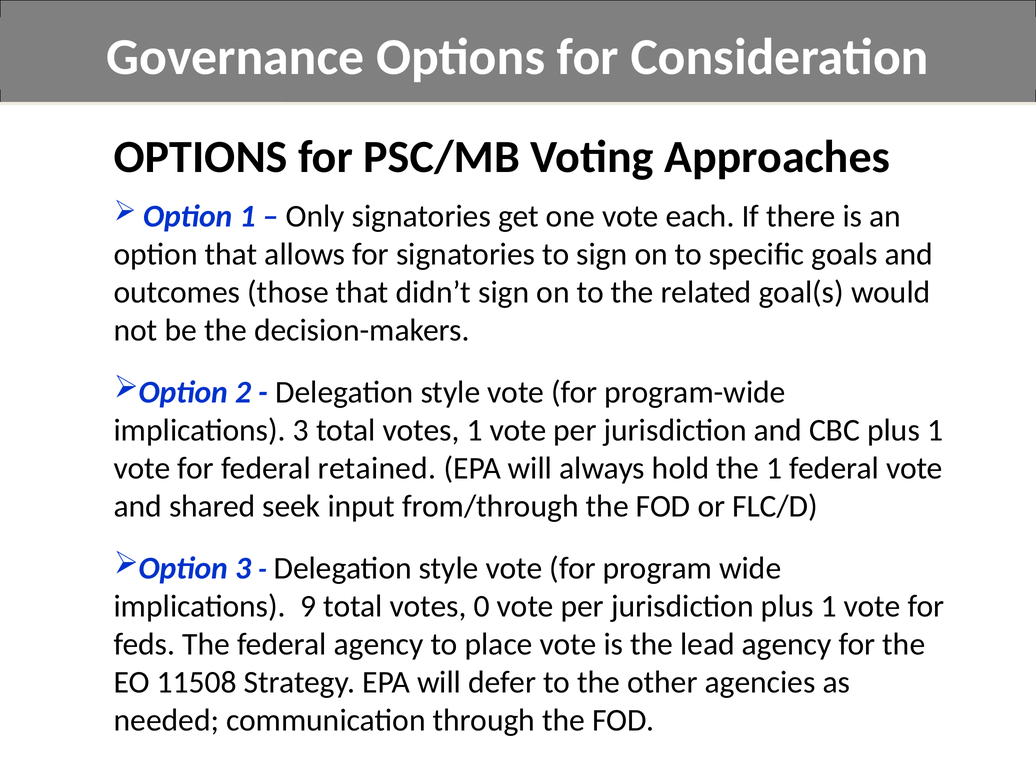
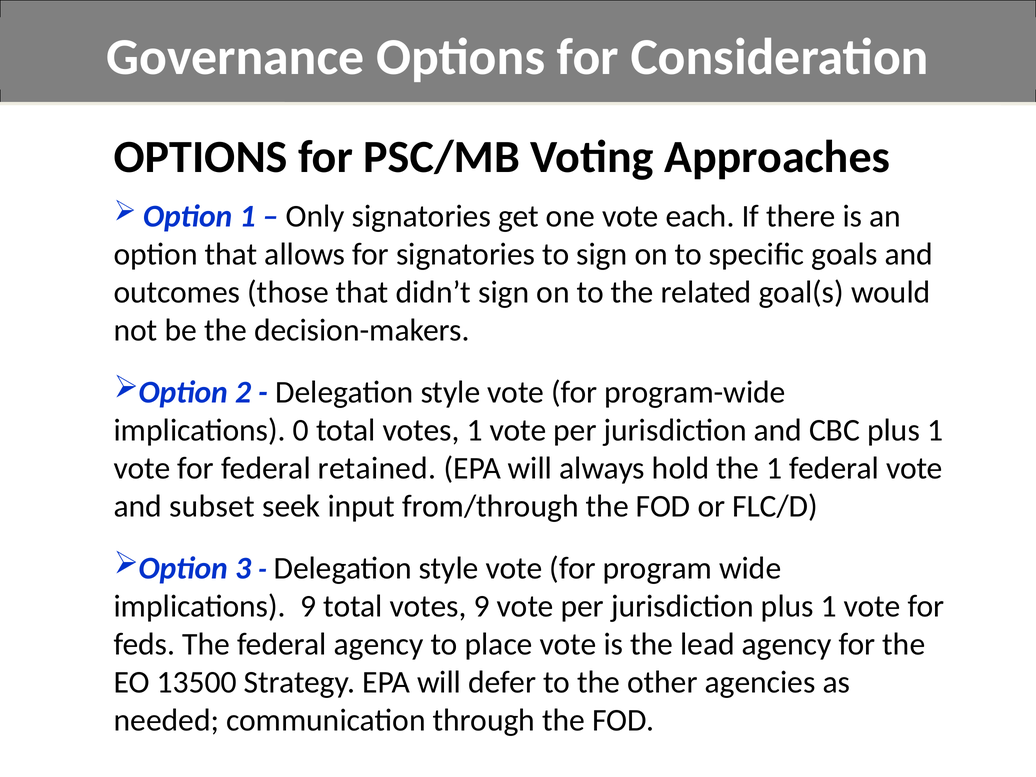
implications 3: 3 -> 0
shared: shared -> subset
votes 0: 0 -> 9
11508: 11508 -> 13500
